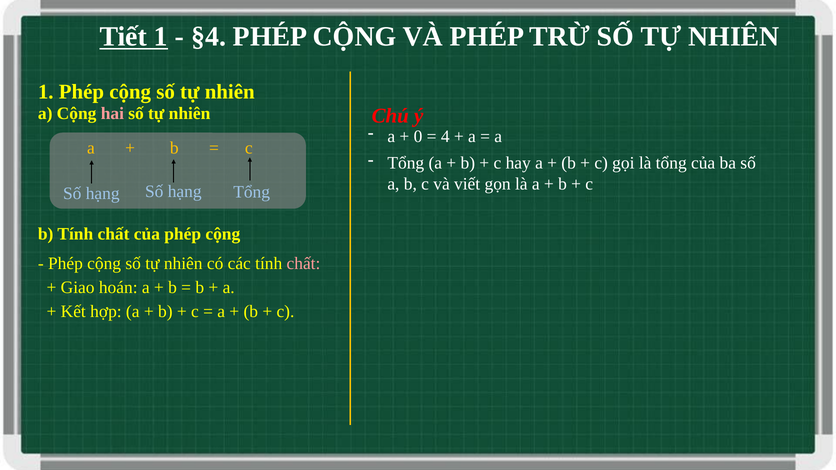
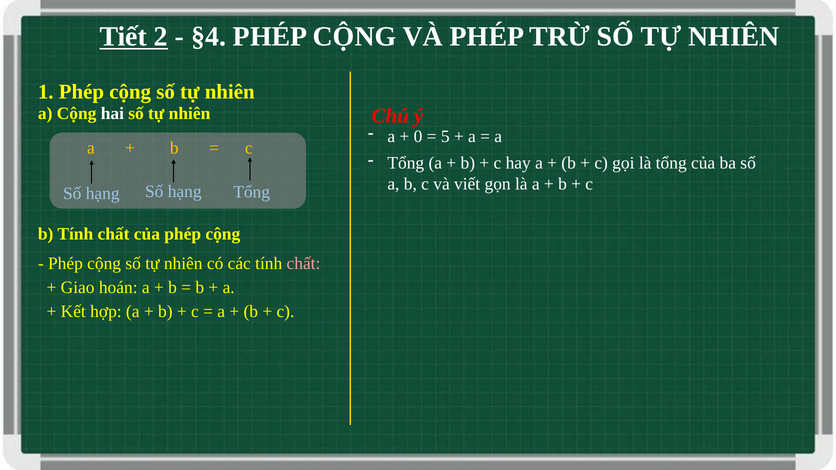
Tiết 1: 1 -> 2
hai colour: pink -> white
4: 4 -> 5
